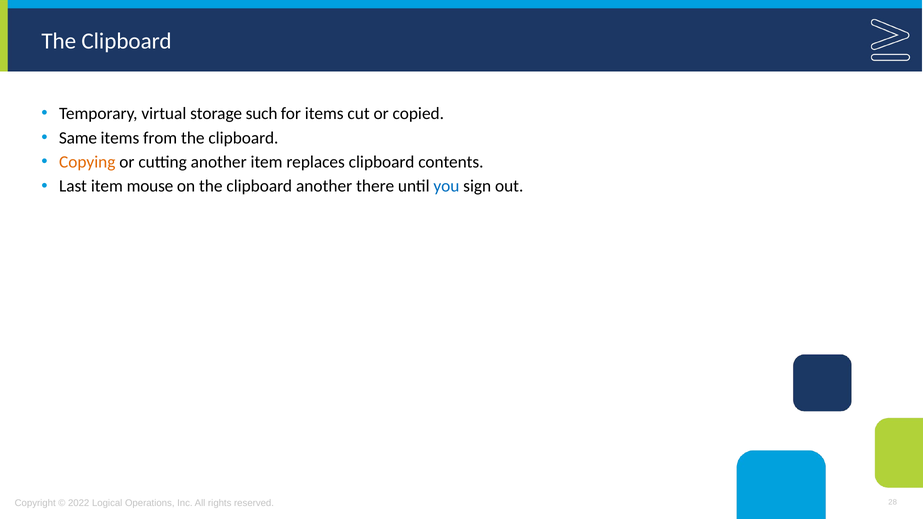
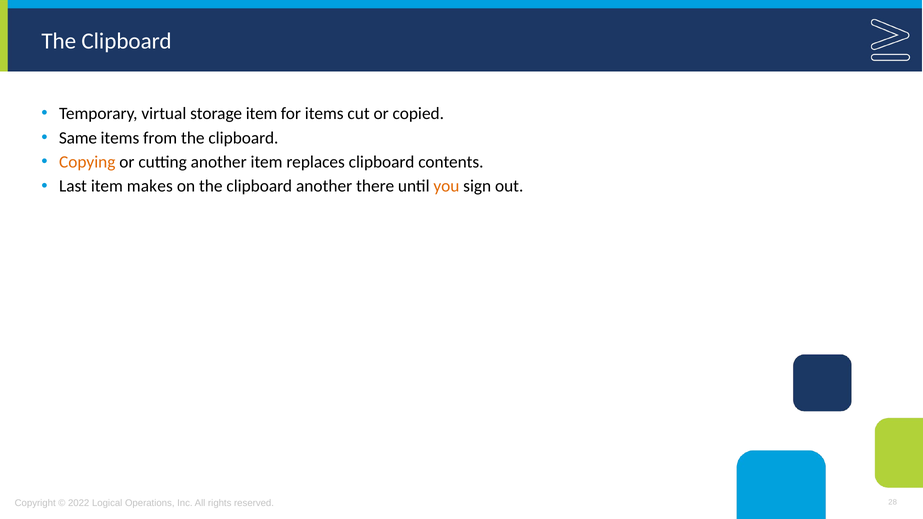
storage such: such -> item
mouse: mouse -> makes
you colour: blue -> orange
